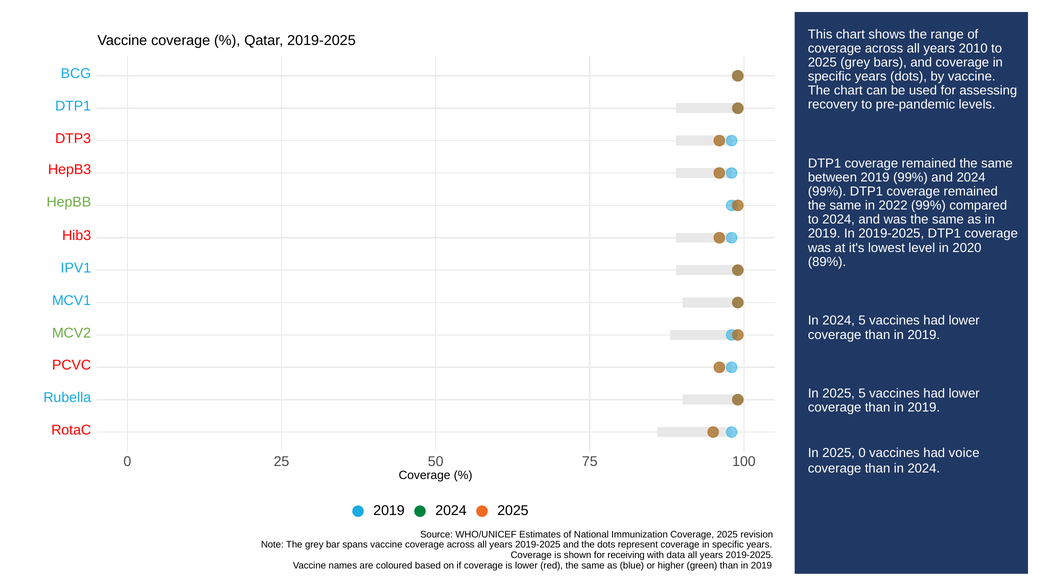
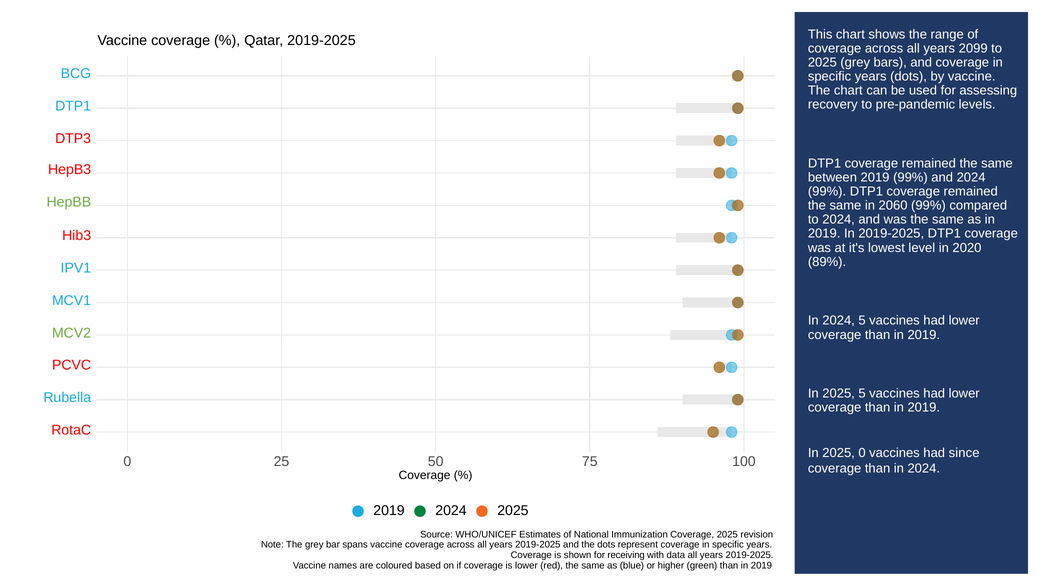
2010: 2010 -> 2099
2022: 2022 -> 2060
voice: voice -> since
